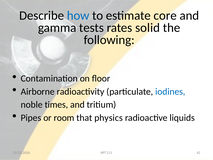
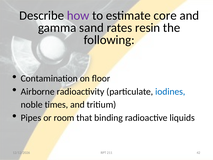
how colour: blue -> purple
tests: tests -> sand
solid: solid -> resin
physics: physics -> binding
